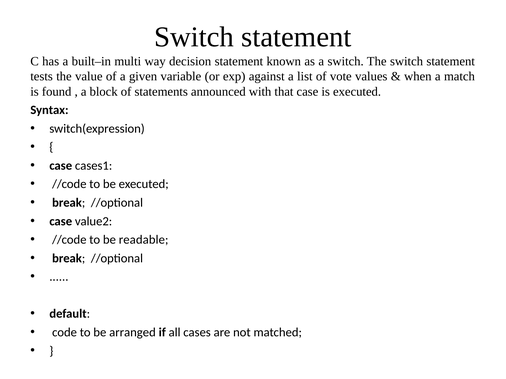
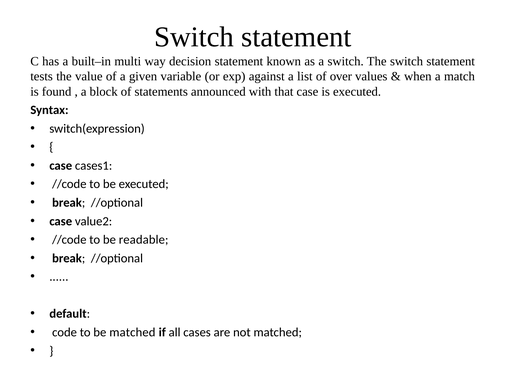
vote: vote -> over
be arranged: arranged -> matched
